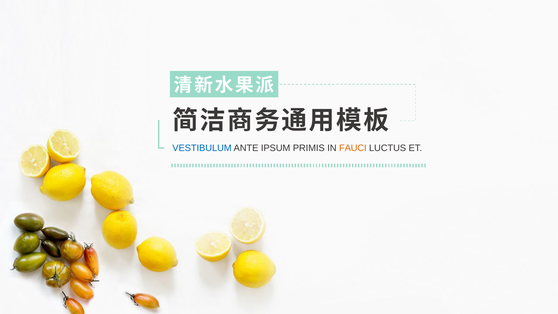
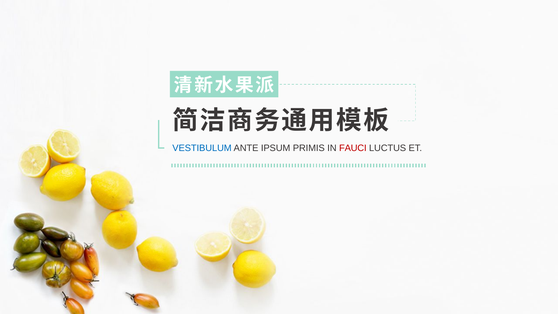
FAUCI colour: orange -> red
